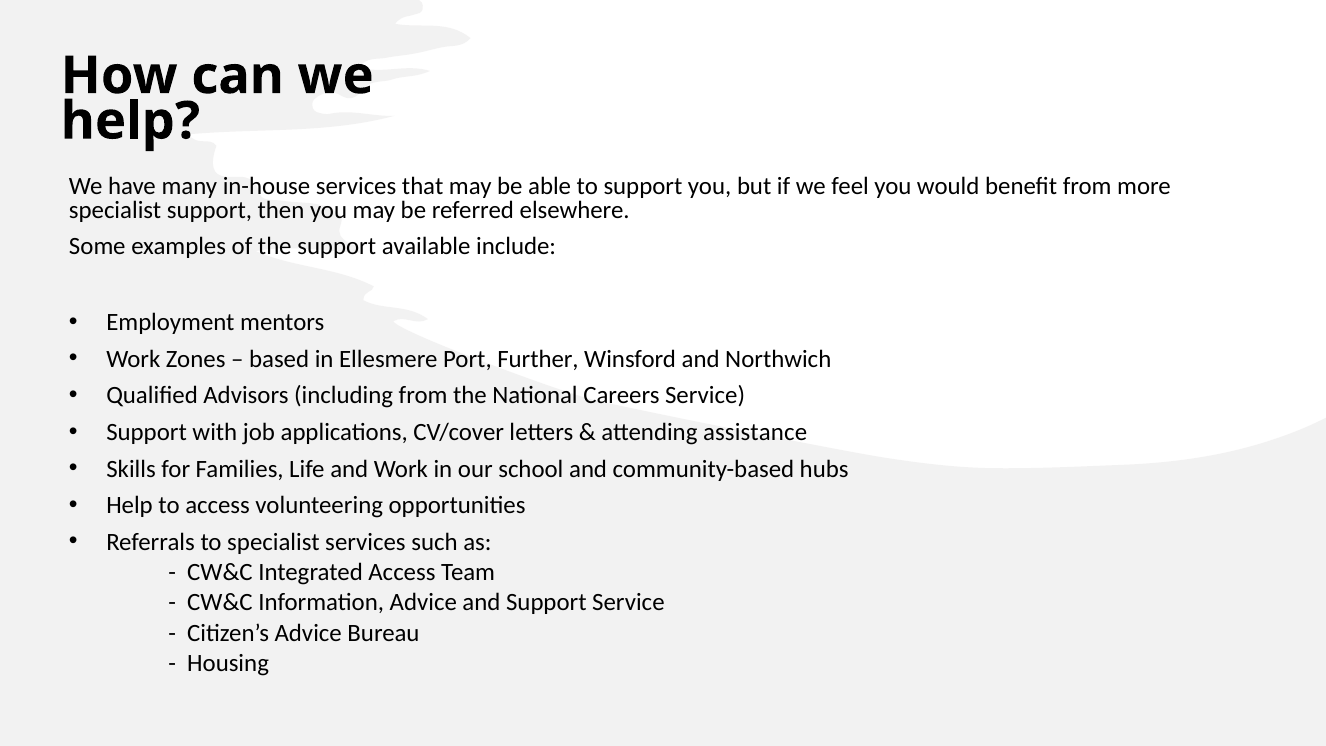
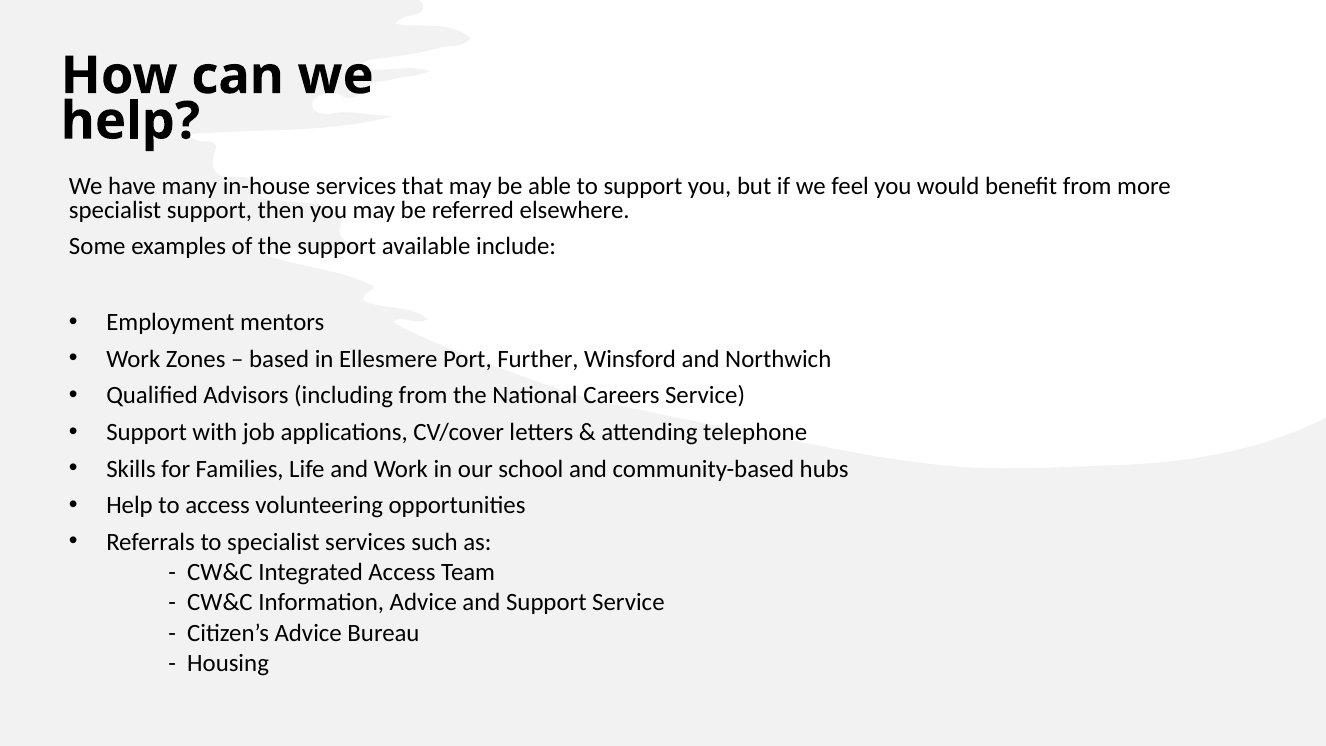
assistance: assistance -> telephone
